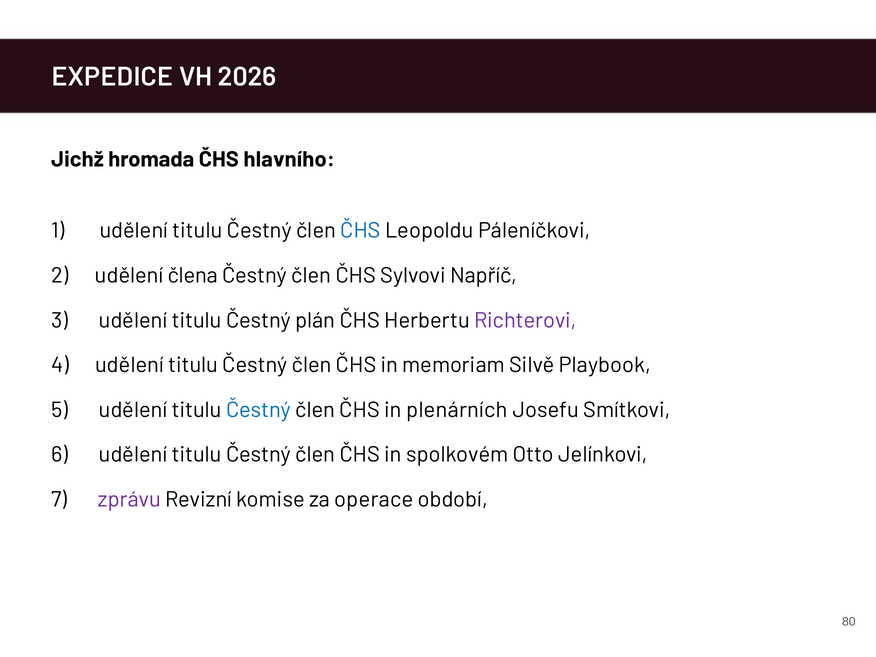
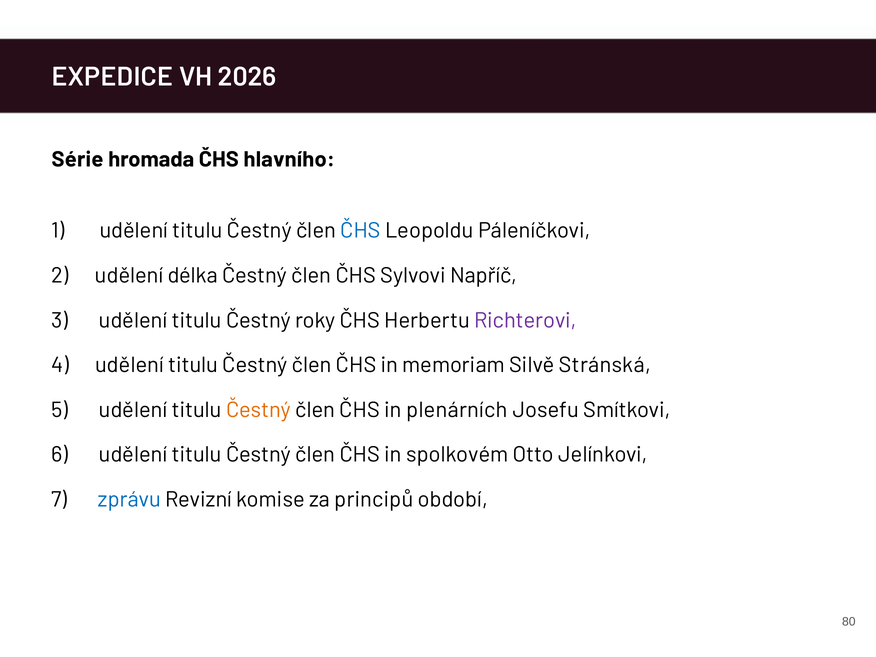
Jichž: Jichž -> Série
člena: člena -> délka
plán: plán -> roky
Playbook: Playbook -> Stránská
Čestný at (258, 410) colour: blue -> orange
zprávu colour: purple -> blue
operace: operace -> principů
